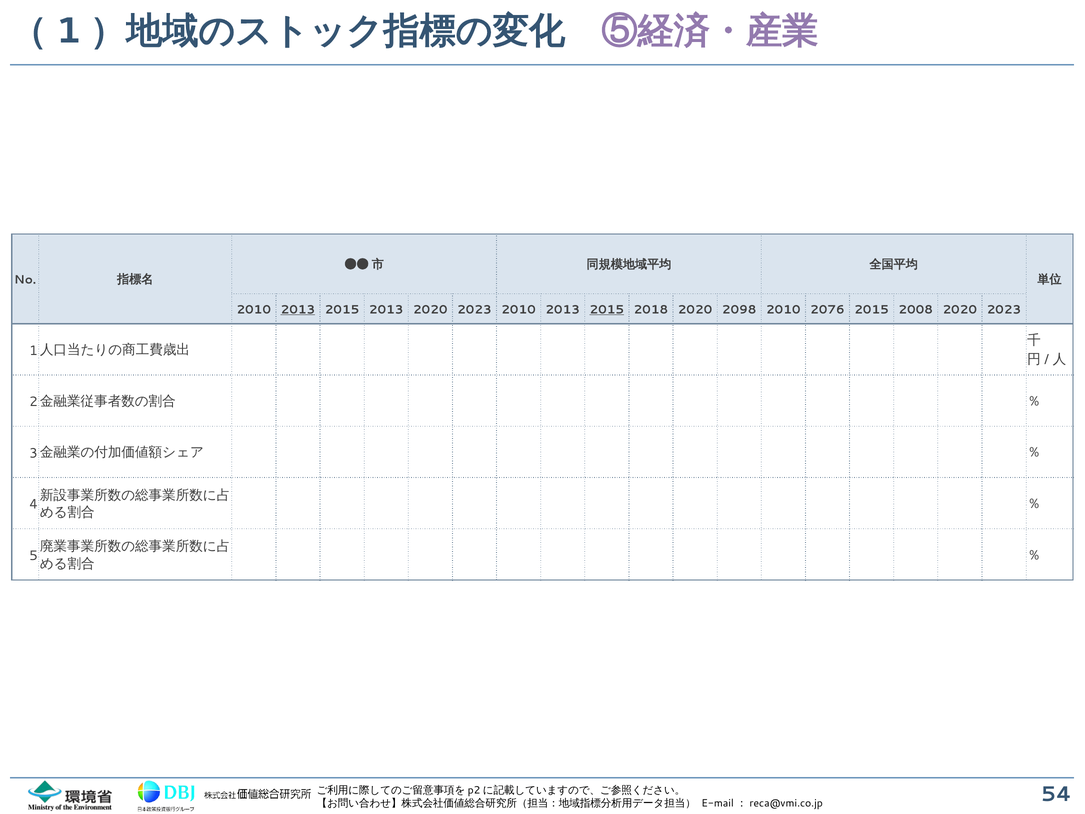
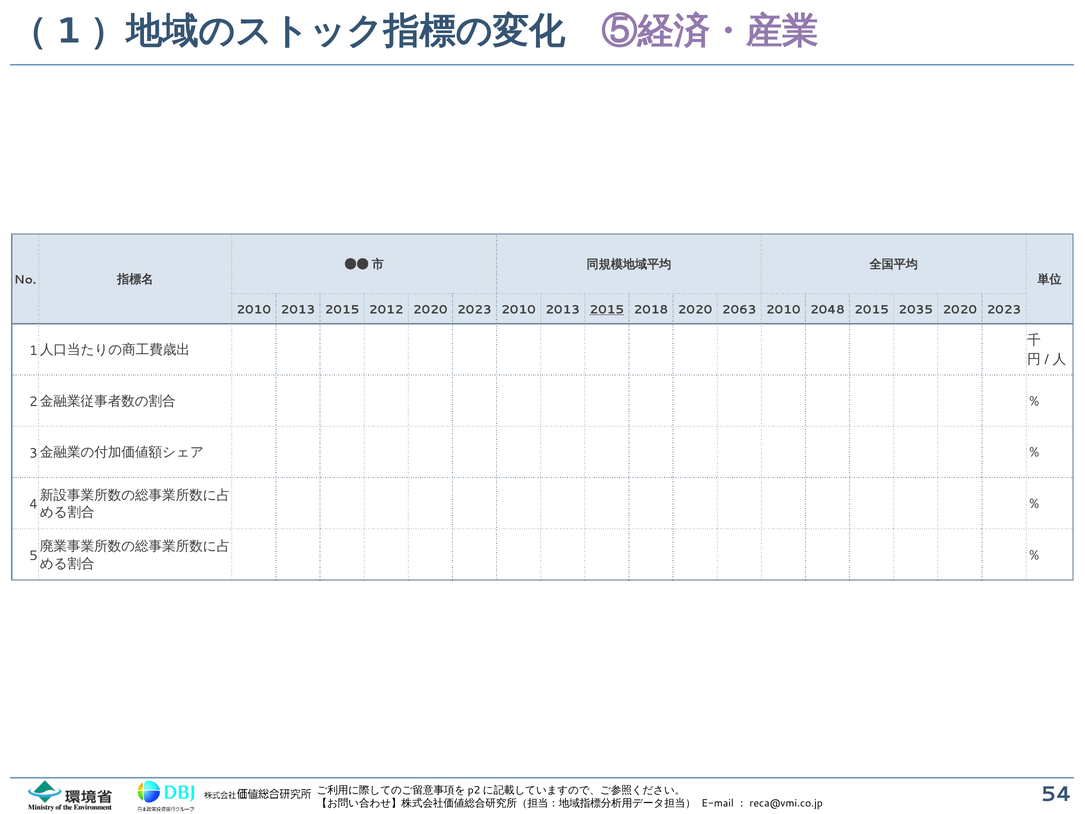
2013 at (298, 309) underline: present -> none
2015 2013: 2013 -> 2012
2098: 2098 -> 2063
2076: 2076 -> 2048
2008: 2008 -> 2035
